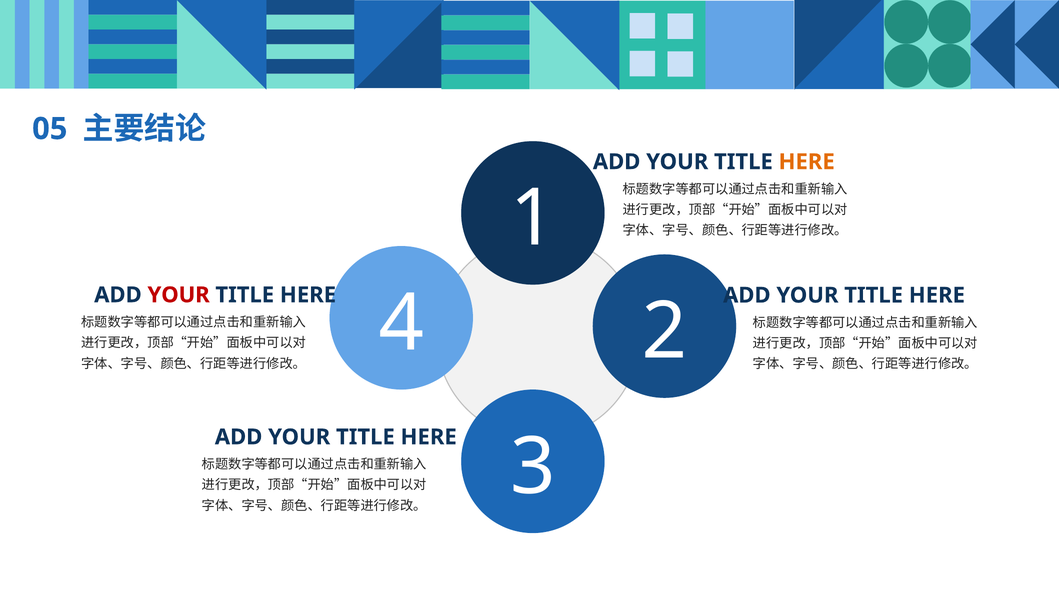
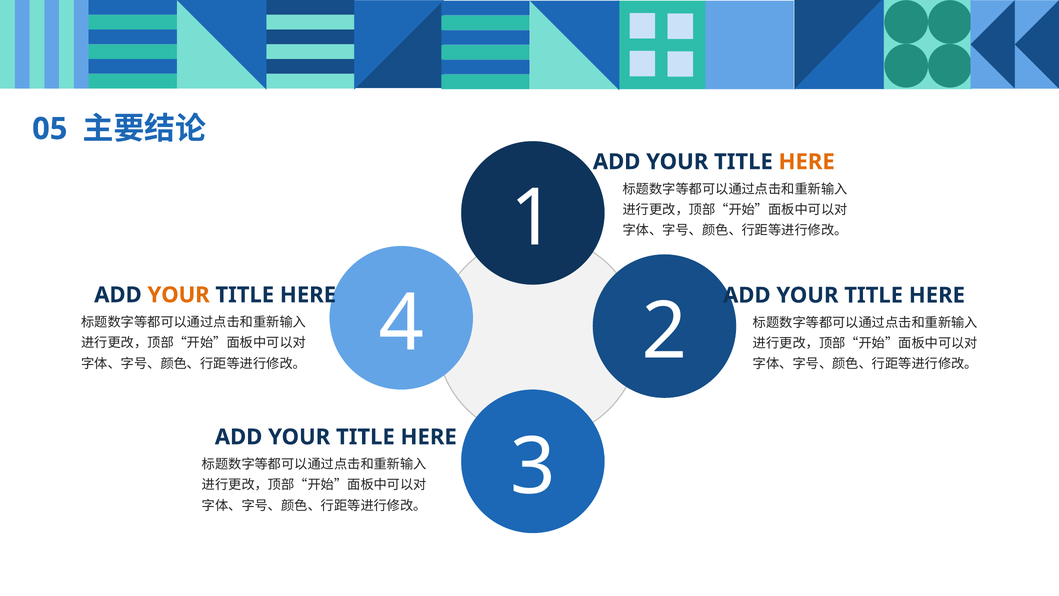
YOUR at (179, 295) colour: red -> orange
